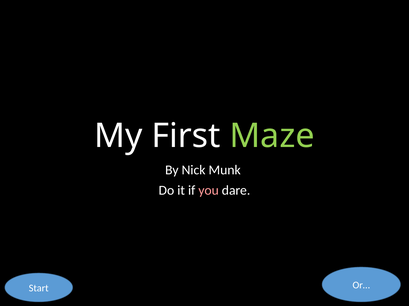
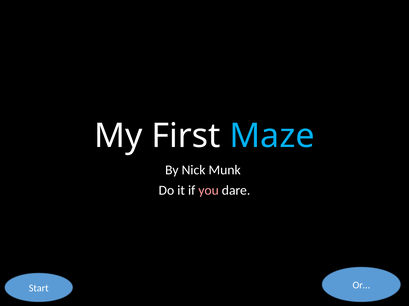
Maze colour: light green -> light blue
